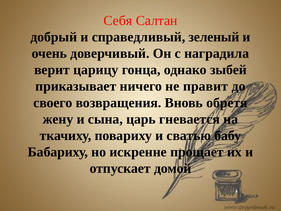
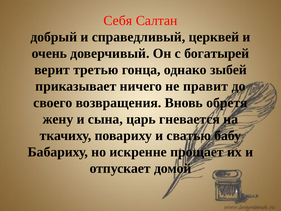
зеленый: зеленый -> церквей
наградила: наградила -> богатырей
царицу: царицу -> третью
